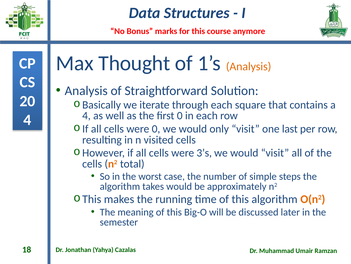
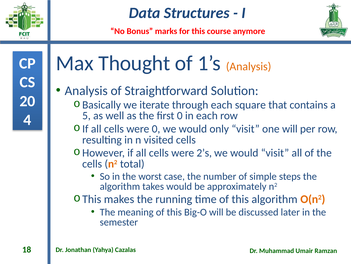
4 at (86, 115): 4 -> 5
one last: last -> will
3’s: 3’s -> 2’s
